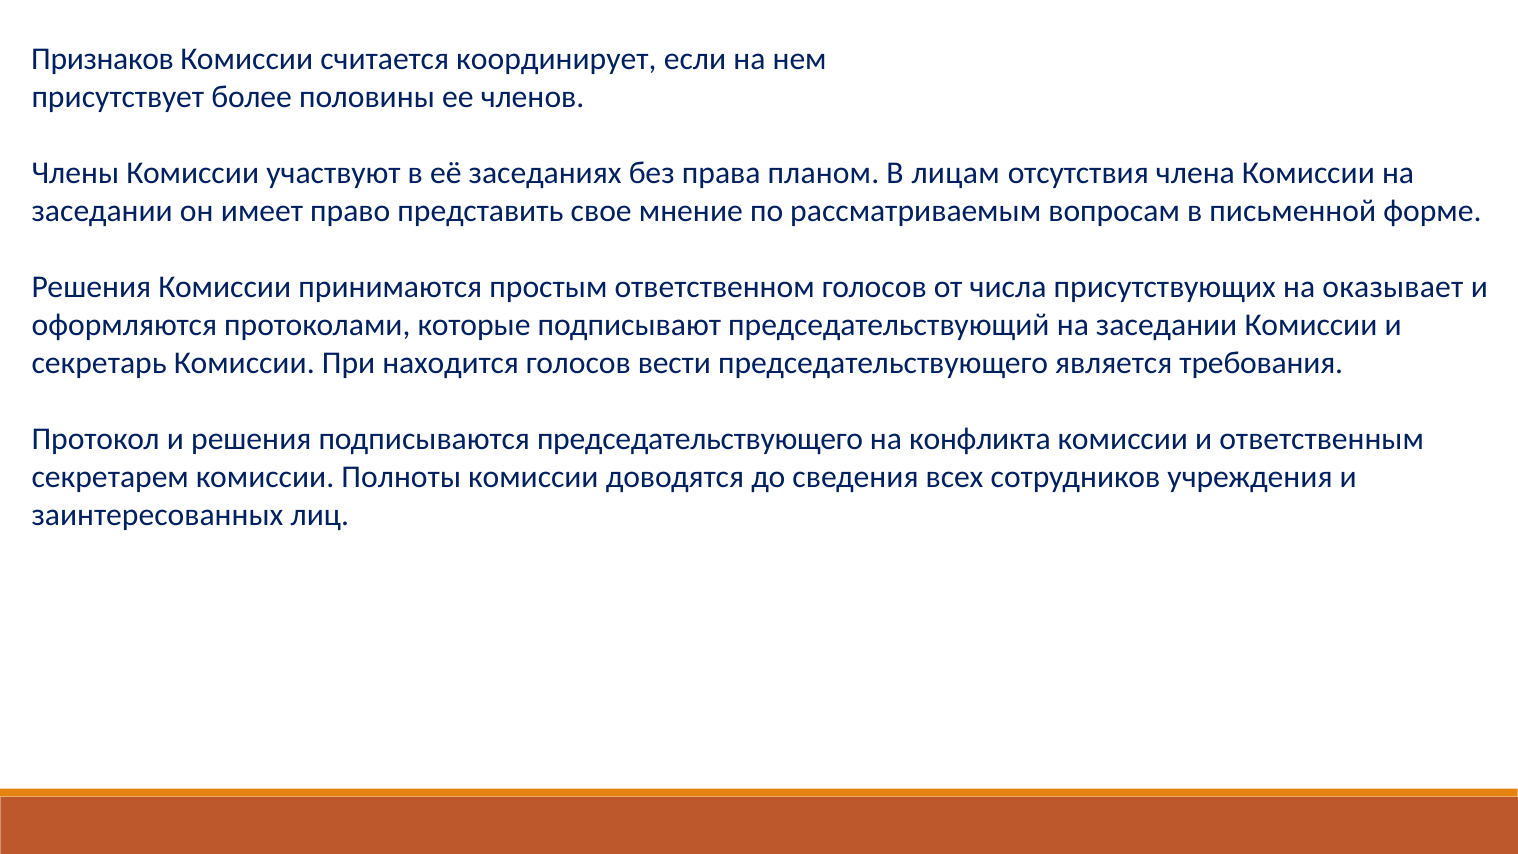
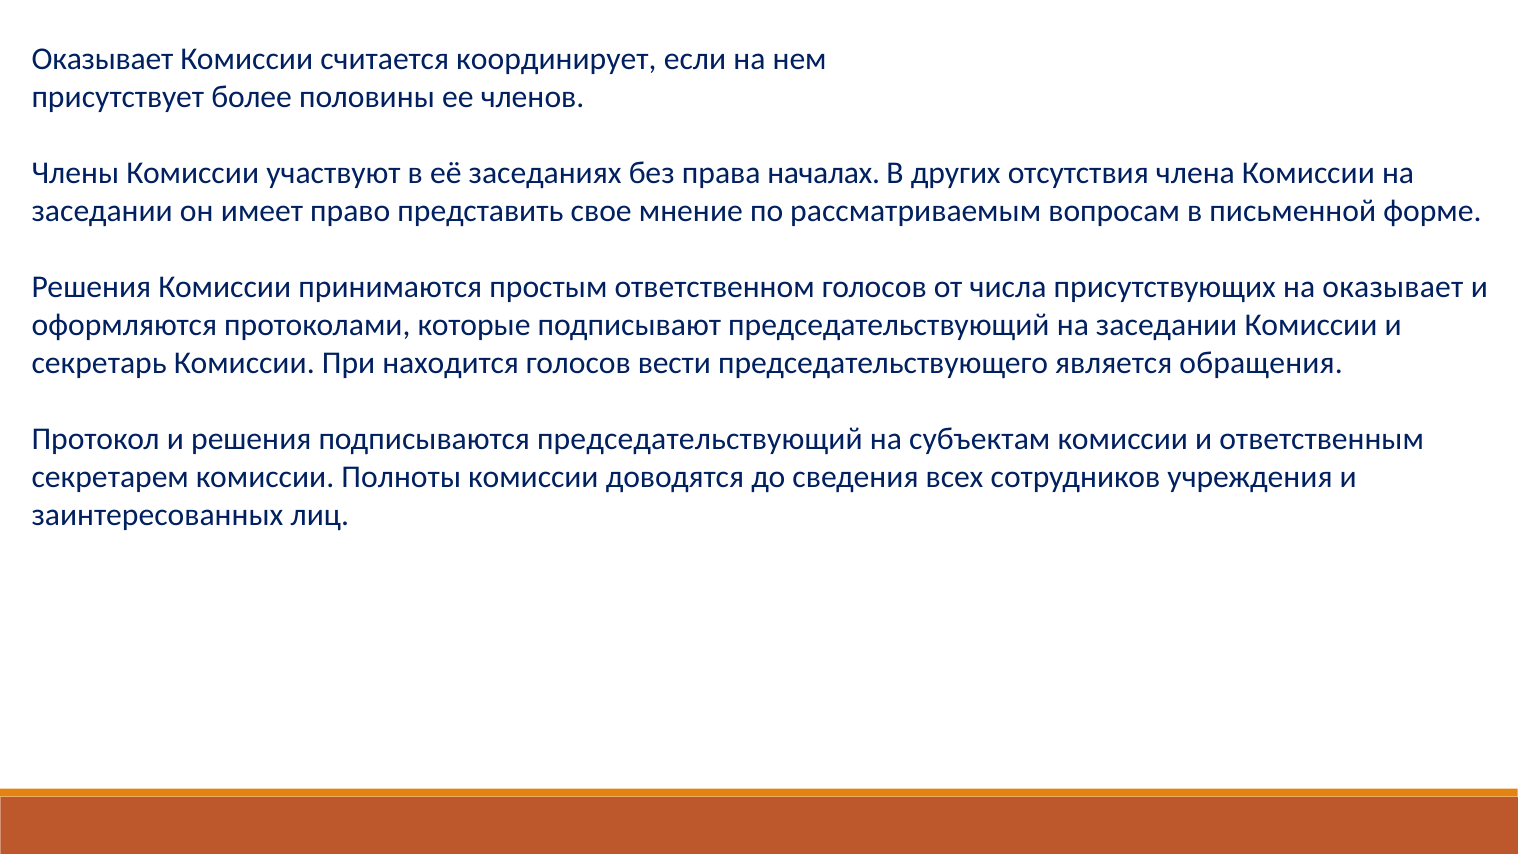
Признаков at (103, 59): Признаков -> Оказывает
планом: планом -> началах
лицам: лицам -> других
требования: требования -> обращения
подписываются председательствующего: председательствующего -> председательствующий
конфликта: конфликта -> субъектам
